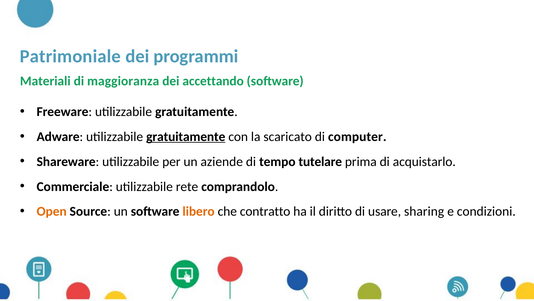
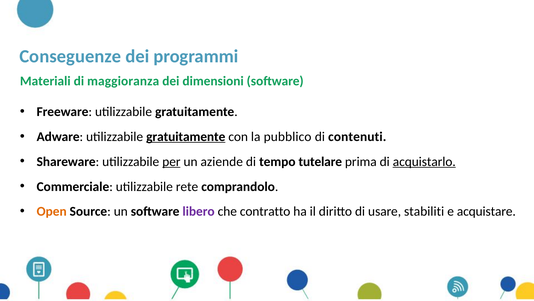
Patrimoniale: Patrimoniale -> Conseguenze
accettando: accettando -> dimensioni
scaricato: scaricato -> pubblico
computer: computer -> contenuti
per underline: none -> present
acquistarlo underline: none -> present
libero colour: orange -> purple
sharing: sharing -> stabiliti
condizioni: condizioni -> acquistare
